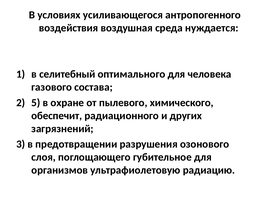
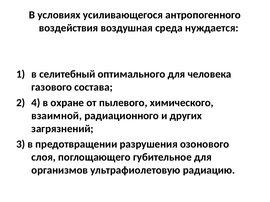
5: 5 -> 4
обеспечит: обеспечит -> взаимной
